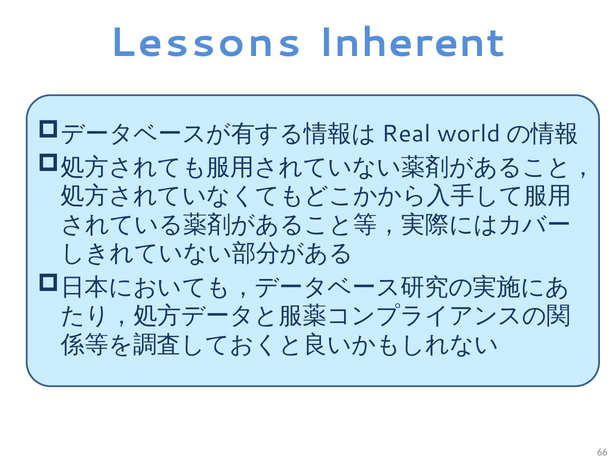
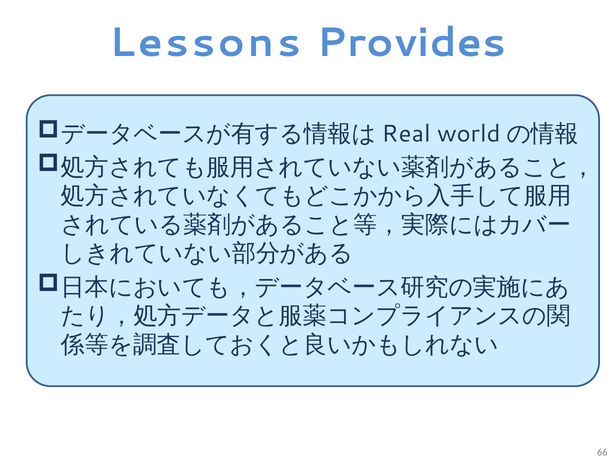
Inherent: Inherent -> Provides
